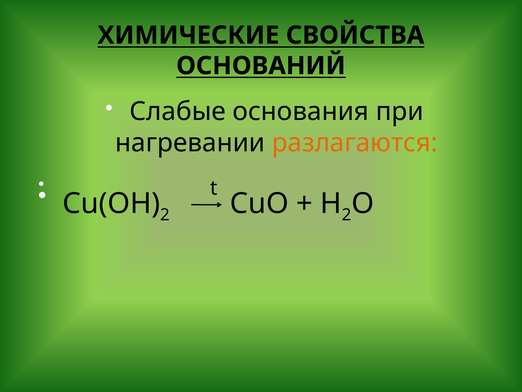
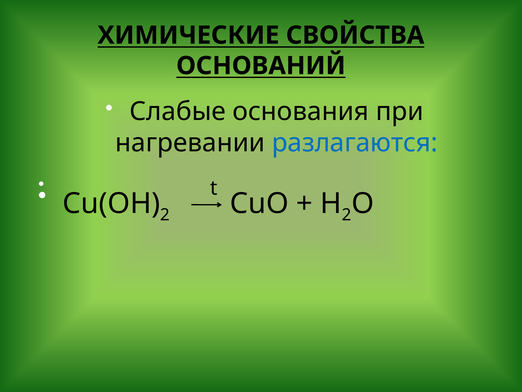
разлагаются colour: orange -> blue
